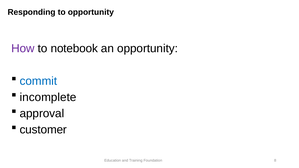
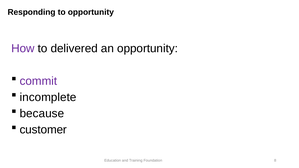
notebook: notebook -> delivered
commit colour: blue -> purple
approval: approval -> because
